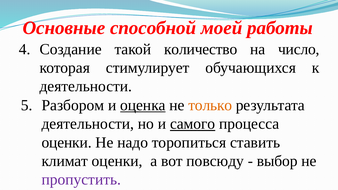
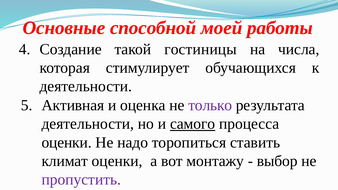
количество: количество -> гостиницы
число: число -> числа
Разбором: Разбором -> Активная
оценка underline: present -> none
только colour: orange -> purple
повсюду: повсюду -> монтажу
